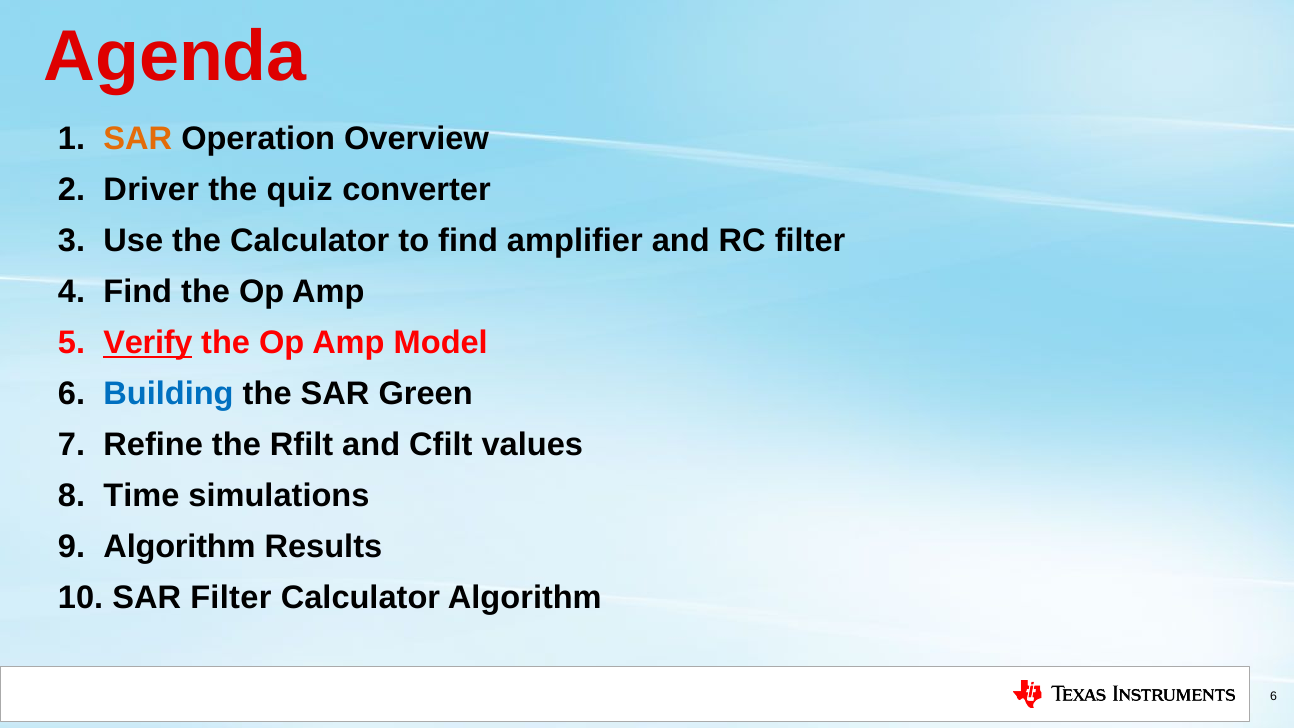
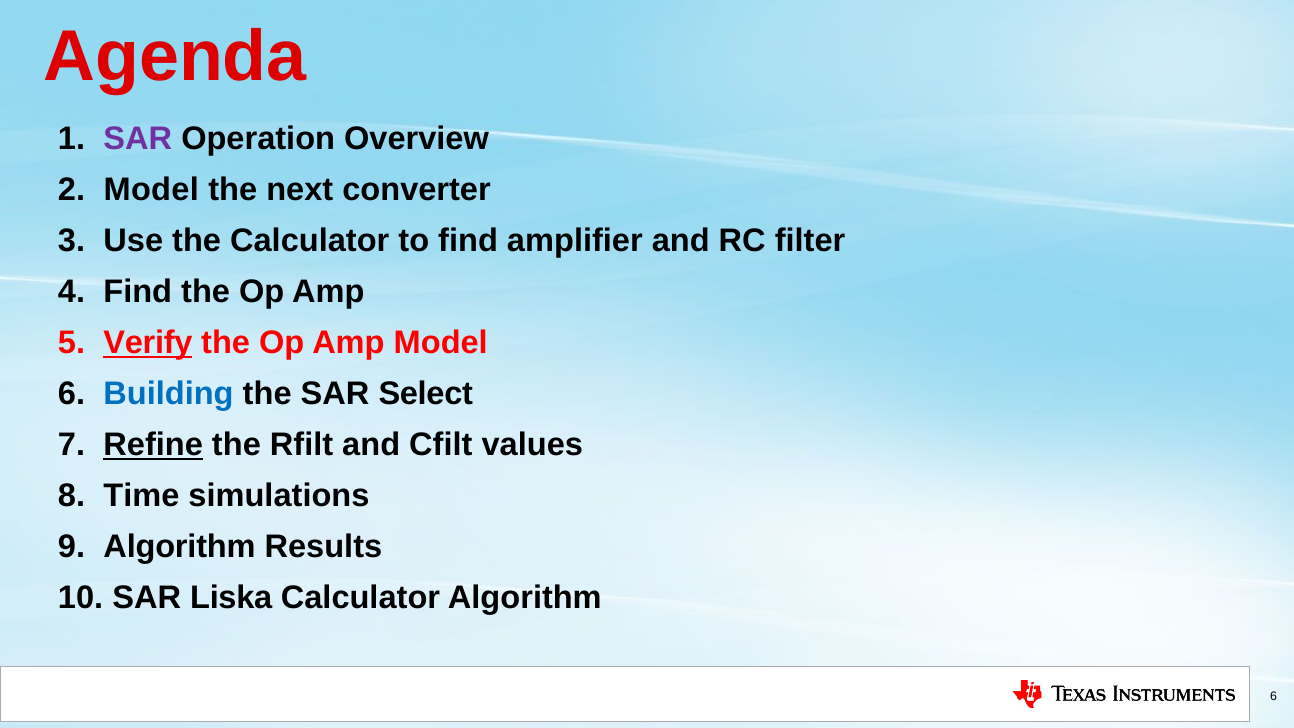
SAR at (138, 138) colour: orange -> purple
Driver at (151, 190): Driver -> Model
quiz: quiz -> next
Green: Green -> Select
Refine underline: none -> present
SAR Filter: Filter -> Liska
